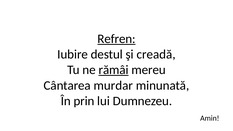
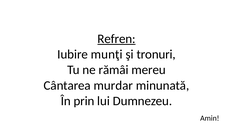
destul: destul -> munţi
creadă: creadă -> tronuri
rămâi underline: present -> none
